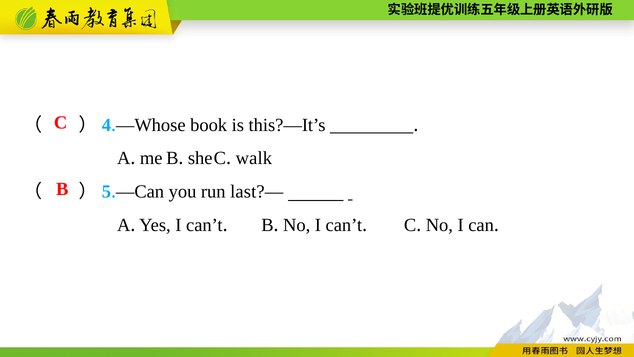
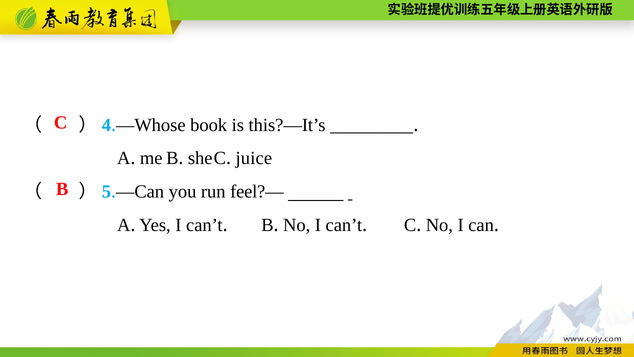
walk: walk -> juice
last?—: last?— -> feel?—
